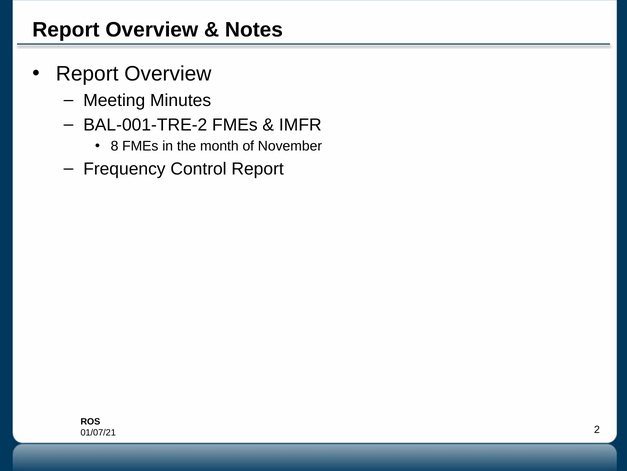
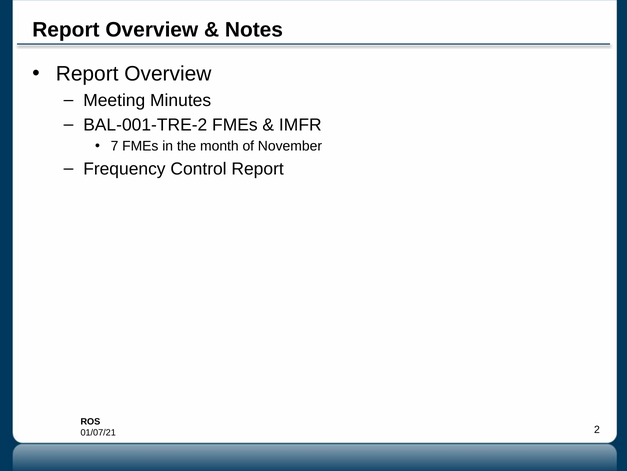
8: 8 -> 7
